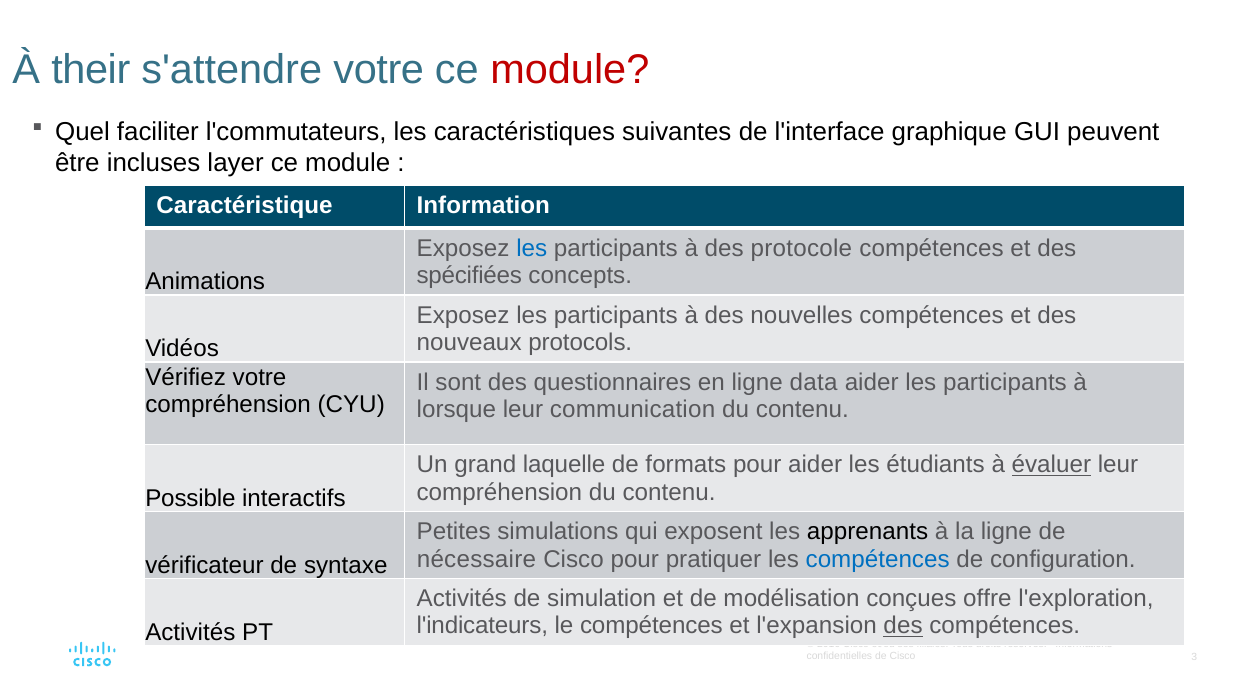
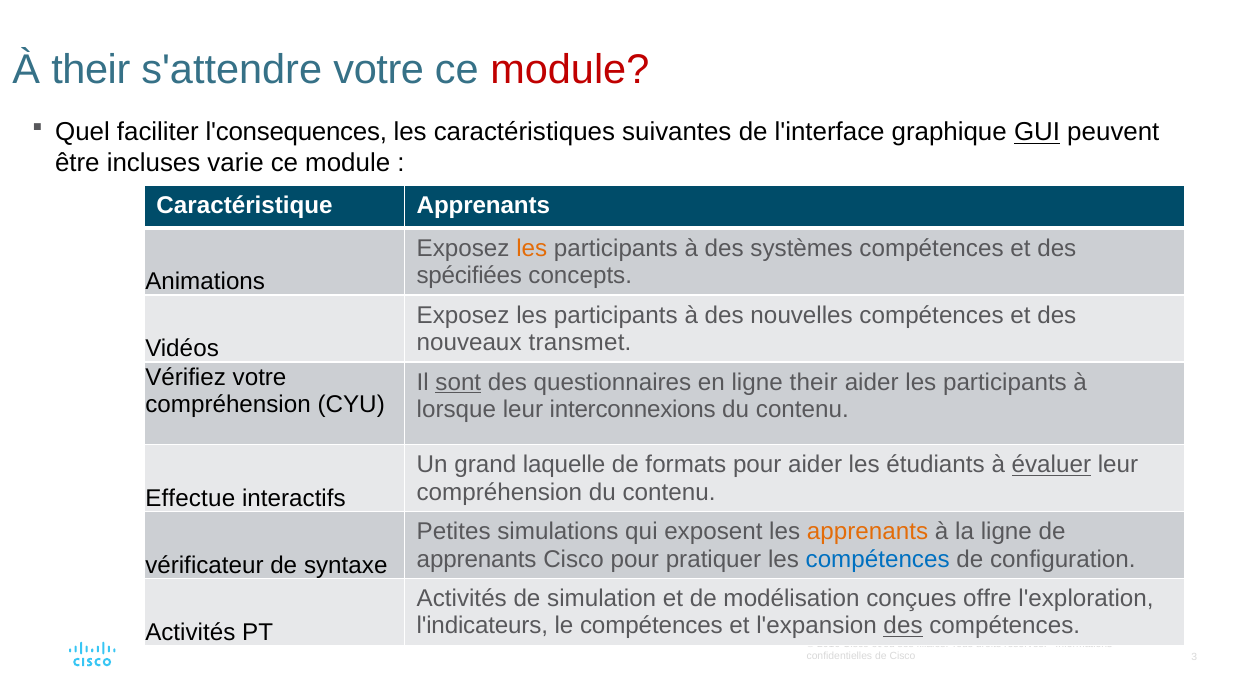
l'commutateurs: l'commutateurs -> l'consequences
GUI underline: none -> present
layer: layer -> varie
Caractéristique Information: Information -> Apprenants
les at (532, 248) colour: blue -> orange
protocole: protocole -> systèmes
protocols: protocols -> transmet
sont underline: none -> present
ligne data: data -> their
communication: communication -> interconnexions
Possible: Possible -> Effectue
apprenants at (868, 532) colour: black -> orange
nécessaire at (476, 559): nécessaire -> apprenants
